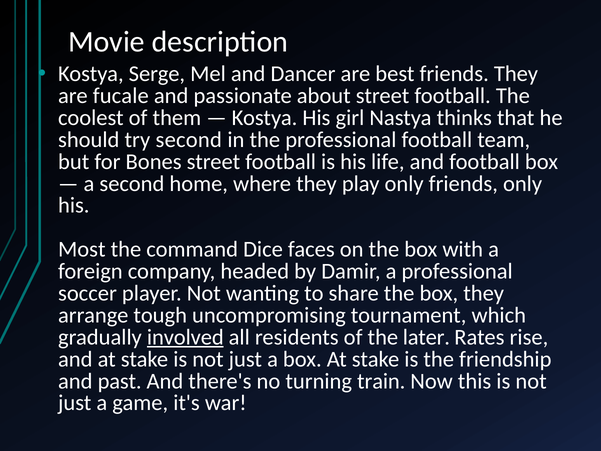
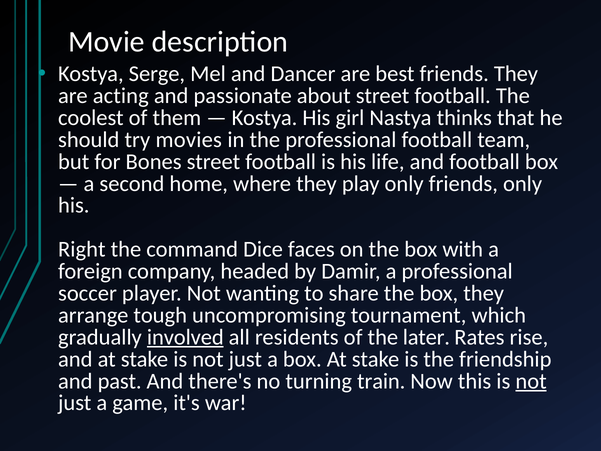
fucale: fucale -> acting
try second: second -> movies
Most: Most -> Right
not at (531, 381) underline: none -> present
